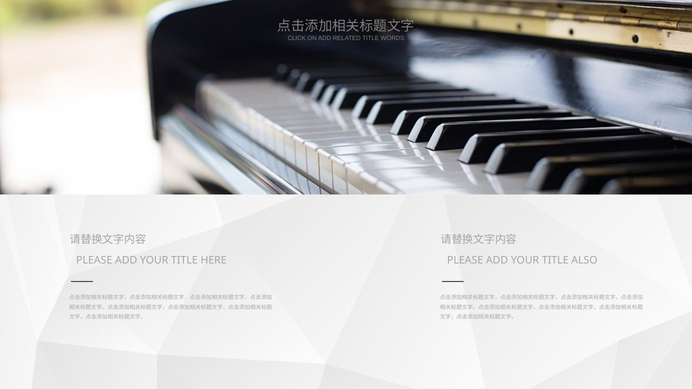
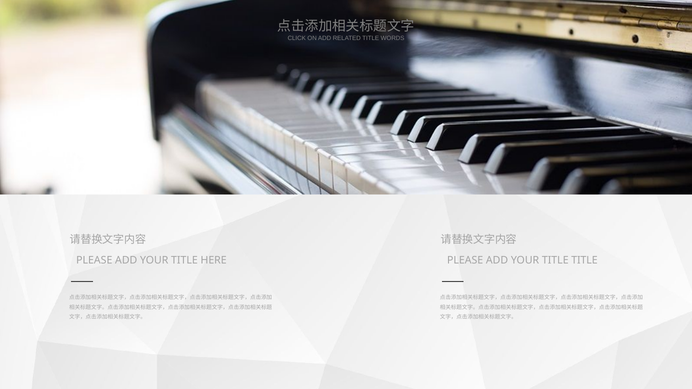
TITLE ALSO: ALSO -> TITLE
